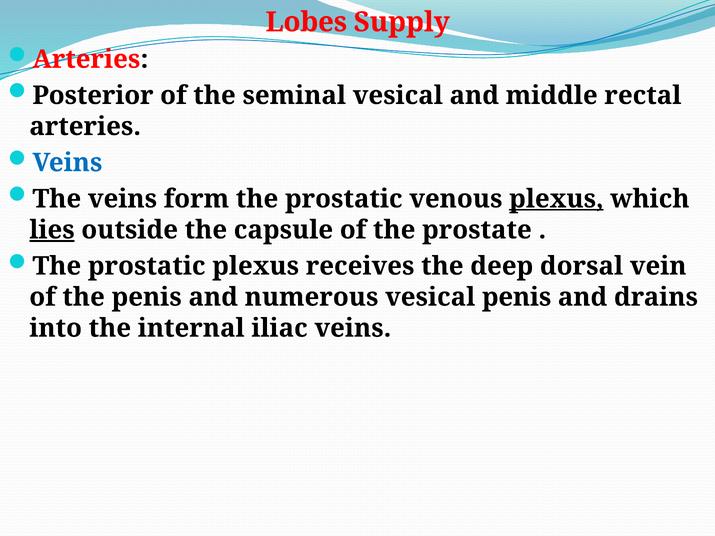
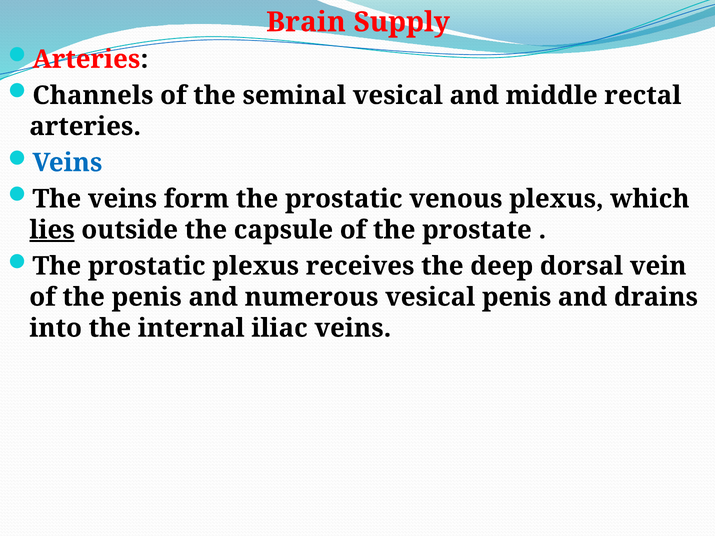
Lobes: Lobes -> Brain
Posterior: Posterior -> Channels
plexus at (556, 199) underline: present -> none
